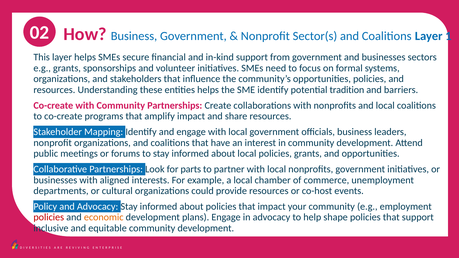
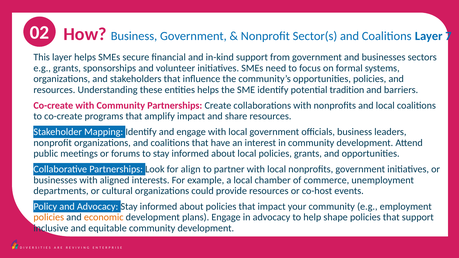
1: 1 -> 7
parts: parts -> align
policies at (49, 217) colour: red -> orange
